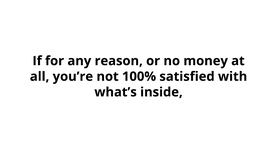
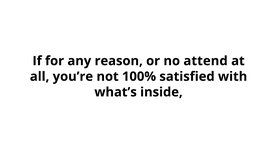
money: money -> attend
